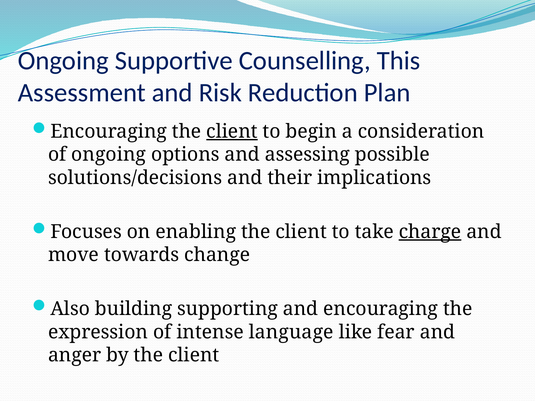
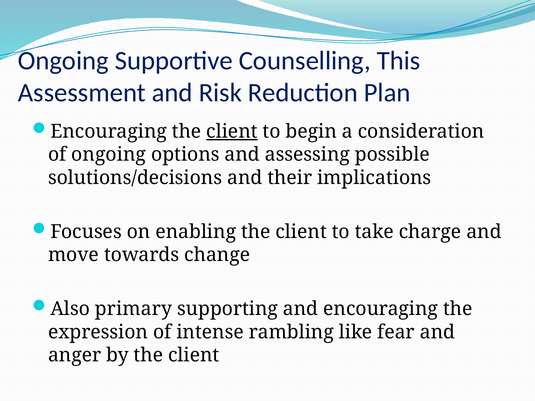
charge underline: present -> none
building: building -> primary
language: language -> rambling
